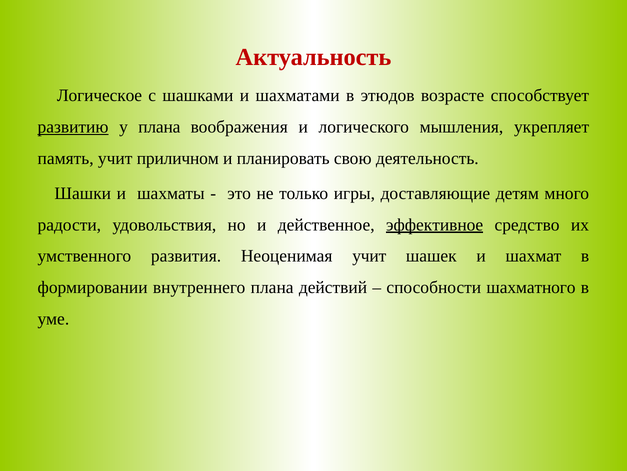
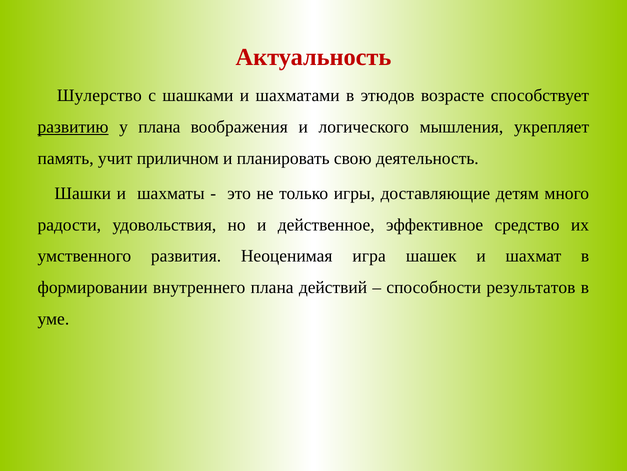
Логическое: Логическое -> Шулерство
эффективное underline: present -> none
Неоценимая учит: учит -> игра
шахматного: шахматного -> результатов
